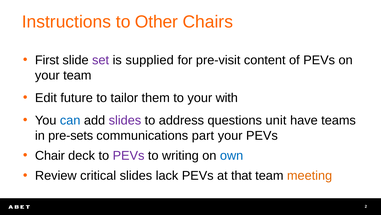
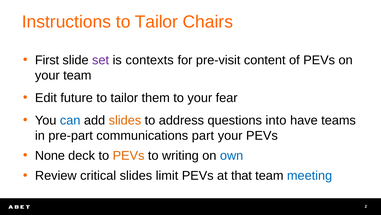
Instructions to Other: Other -> Tailor
supplied: supplied -> contexts
with: with -> fear
slides at (125, 120) colour: purple -> orange
unit: unit -> into
pre-sets: pre-sets -> pre-part
Chair: Chair -> None
PEVs at (129, 155) colour: purple -> orange
lack: lack -> limit
meeting colour: orange -> blue
